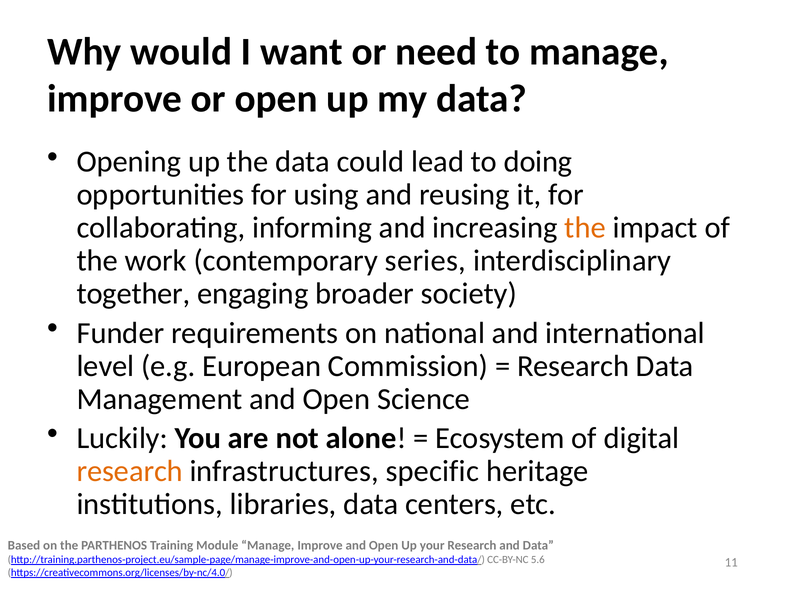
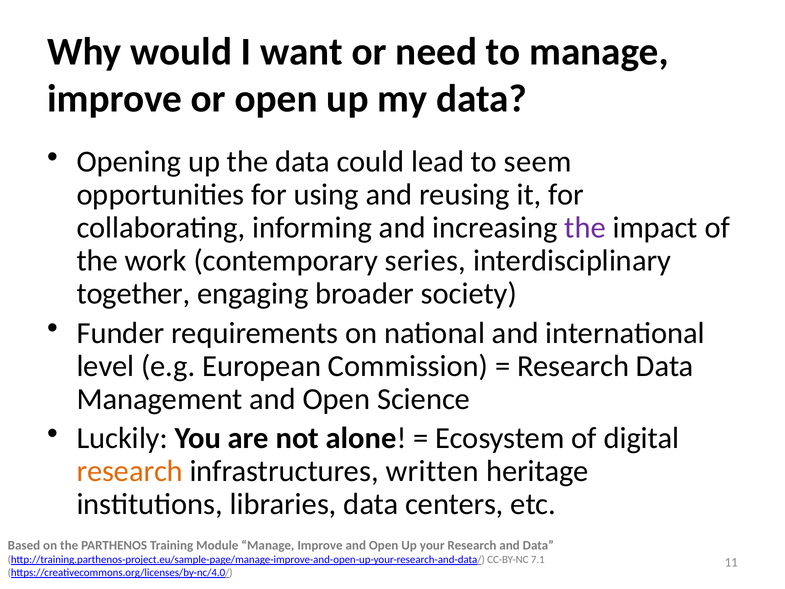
doing: doing -> seem
the at (585, 228) colour: orange -> purple
specific: specific -> written
5.6: 5.6 -> 7.1
